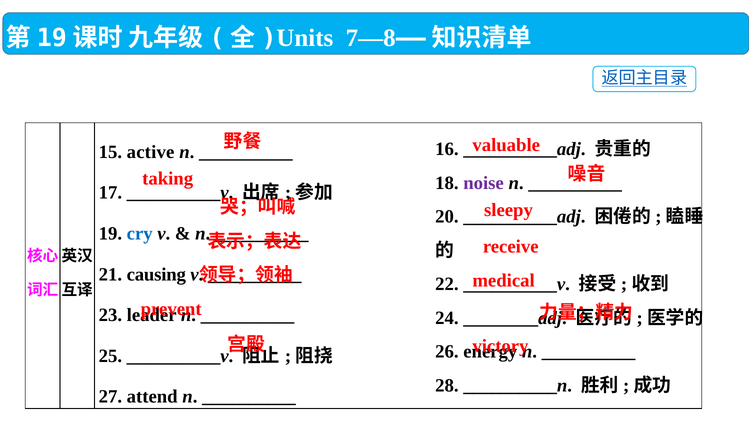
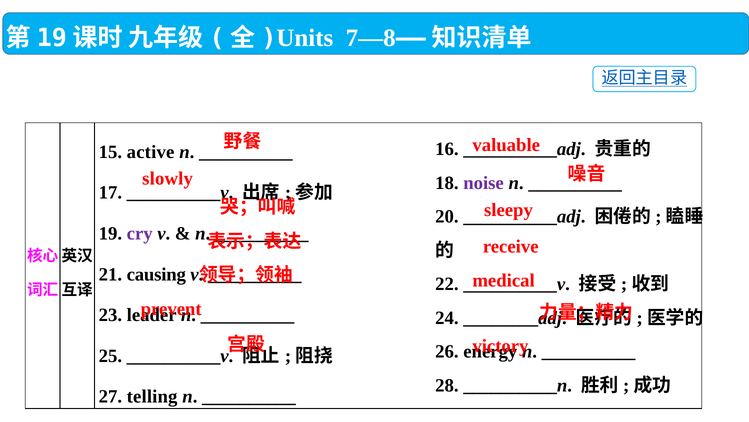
taking: taking -> slowly
cry colour: blue -> purple
attend: attend -> telling
